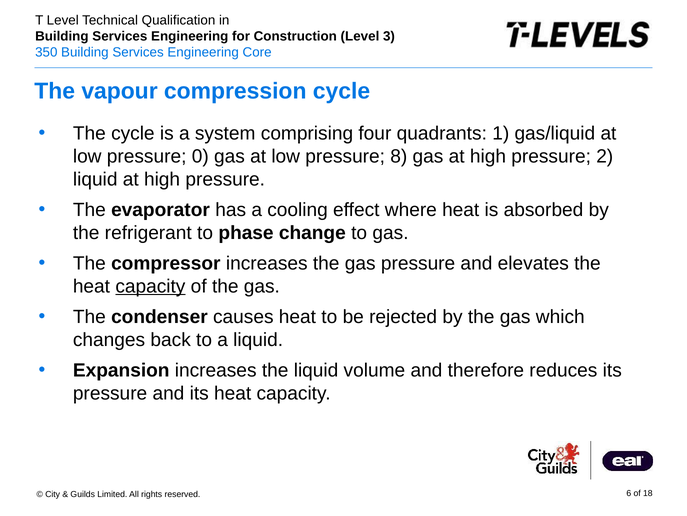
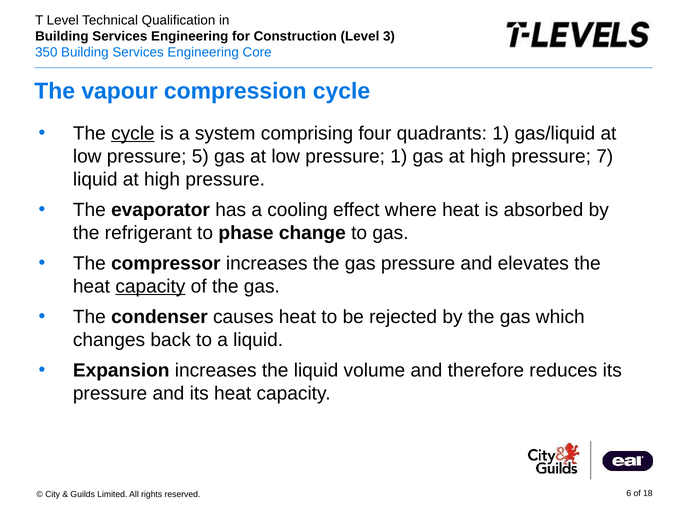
cycle at (133, 133) underline: none -> present
0: 0 -> 5
pressure 8: 8 -> 1
2: 2 -> 7
